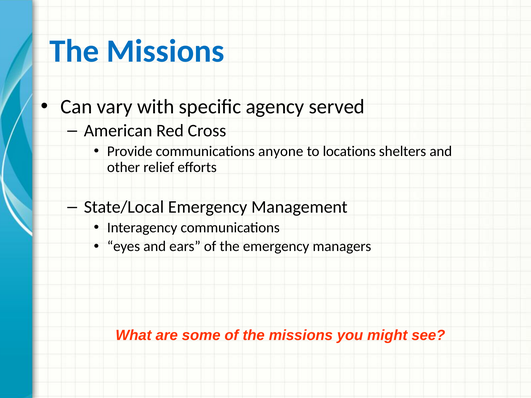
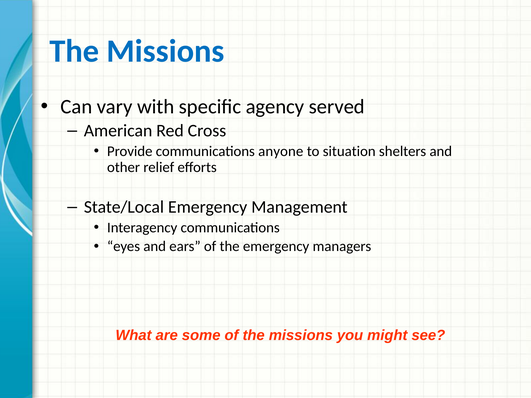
locations: locations -> situation
